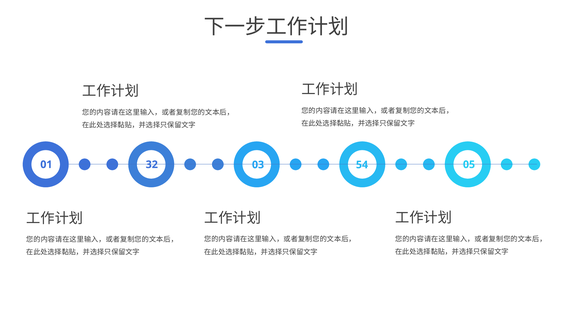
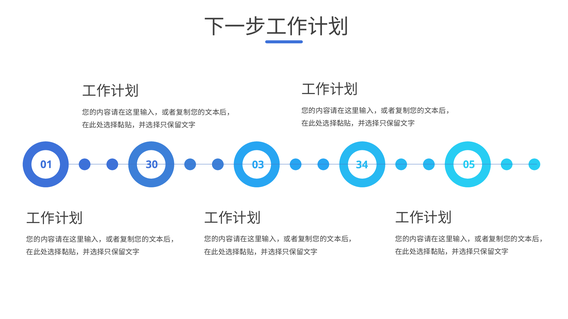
32: 32 -> 30
54: 54 -> 34
